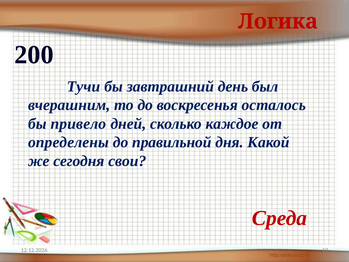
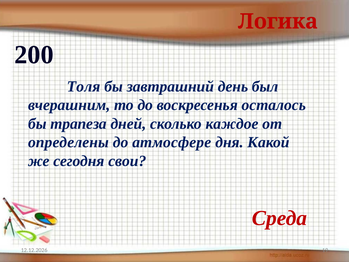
Тучи: Тучи -> Толя
привело: привело -> трапеза
правильной: правильной -> атмосфере
